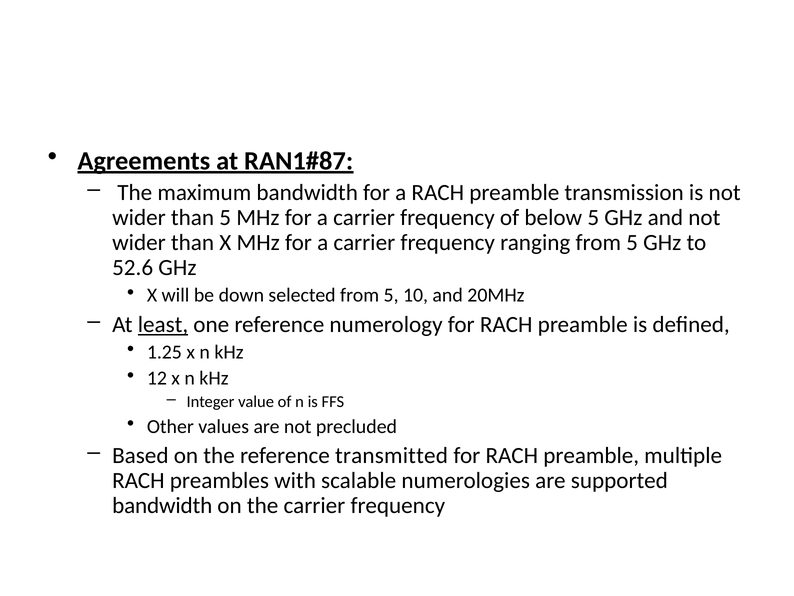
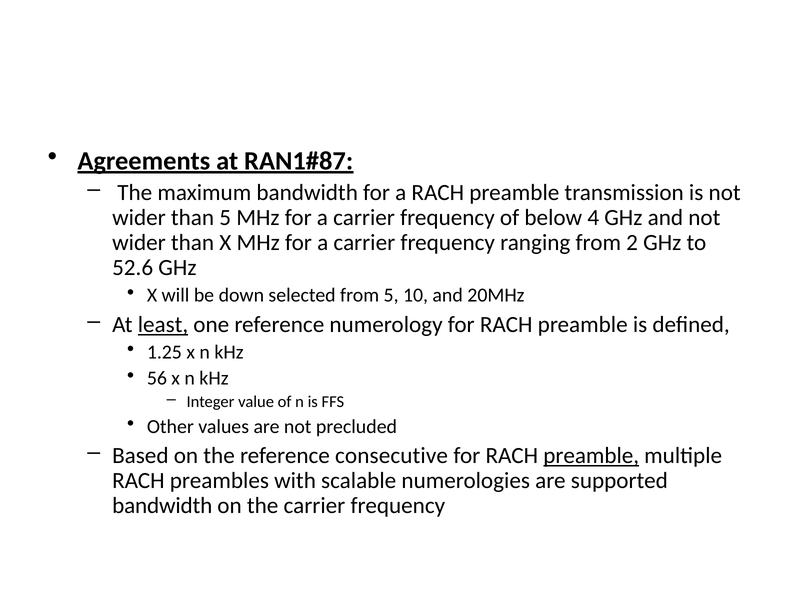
below 5: 5 -> 4
ranging from 5: 5 -> 2
12: 12 -> 56
transmitted: transmitted -> consecutive
preamble at (591, 455) underline: none -> present
